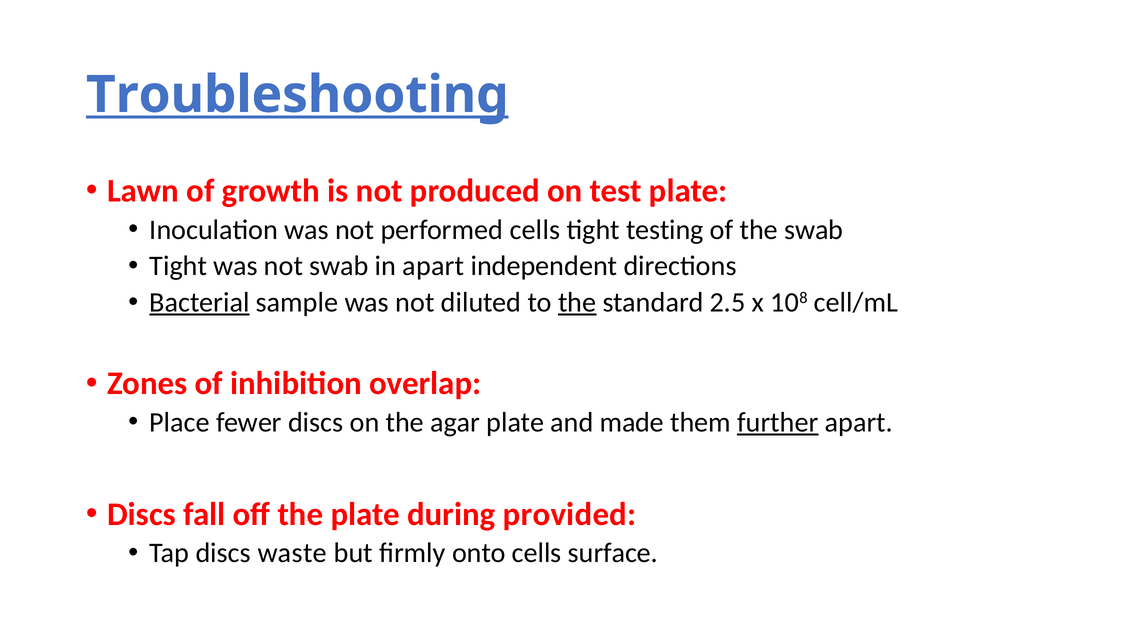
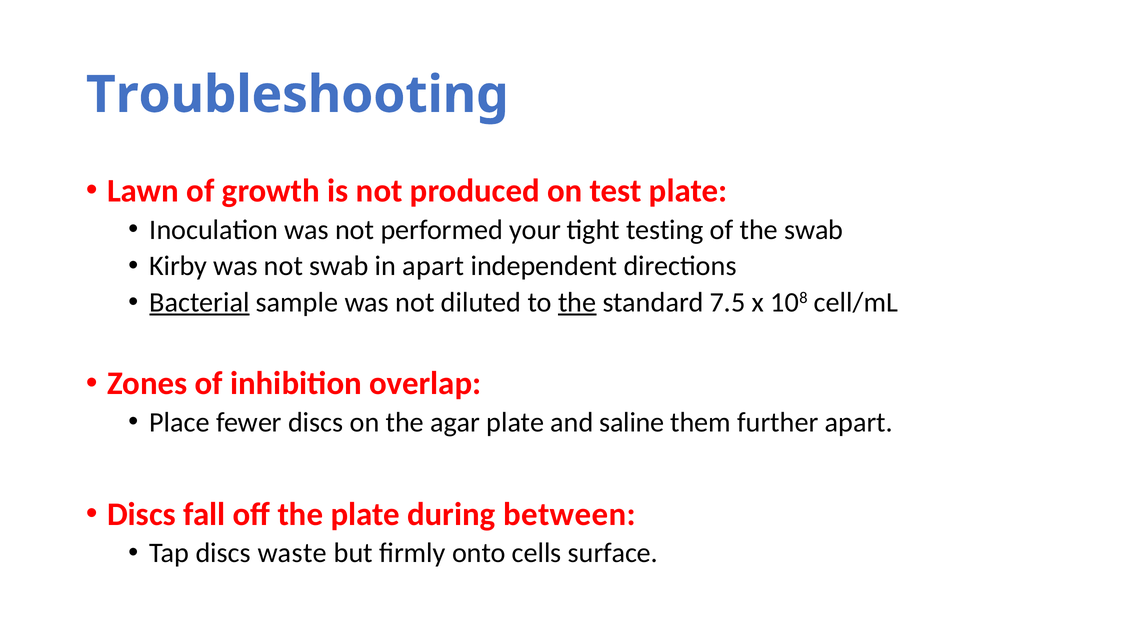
Troubleshooting underline: present -> none
performed cells: cells -> your
Tight at (178, 266): Tight -> Kirby
2.5: 2.5 -> 7.5
made: made -> saline
further underline: present -> none
provided: provided -> between
